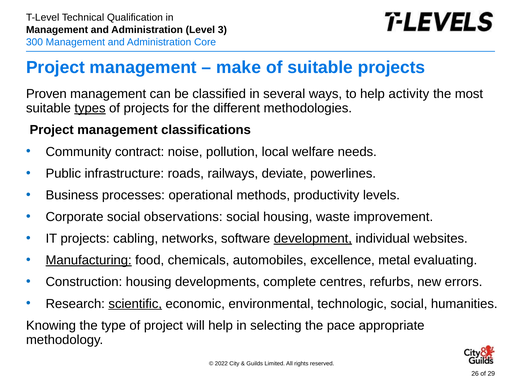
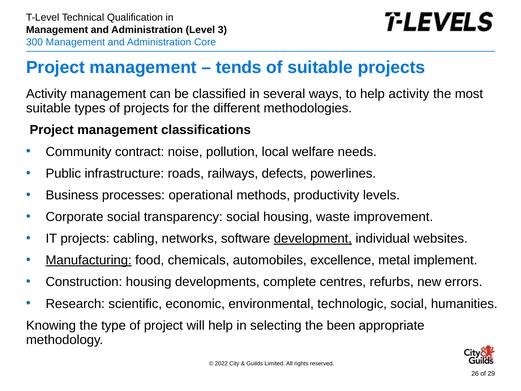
make: make -> tends
Proven at (46, 94): Proven -> Activity
types underline: present -> none
deviate: deviate -> defects
observations: observations -> transparency
evaluating: evaluating -> implement
scientific underline: present -> none
pace: pace -> been
